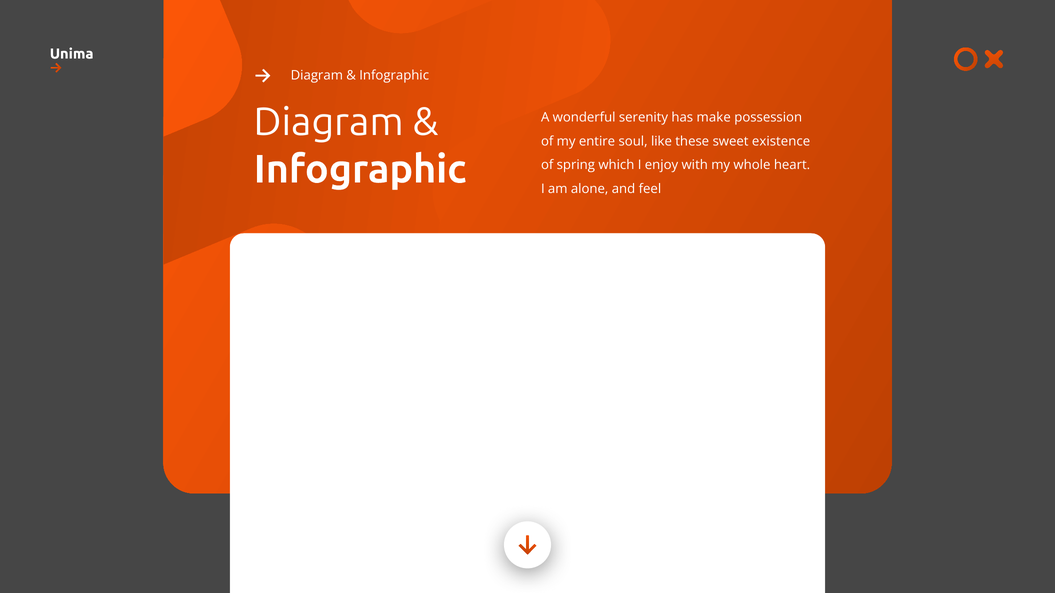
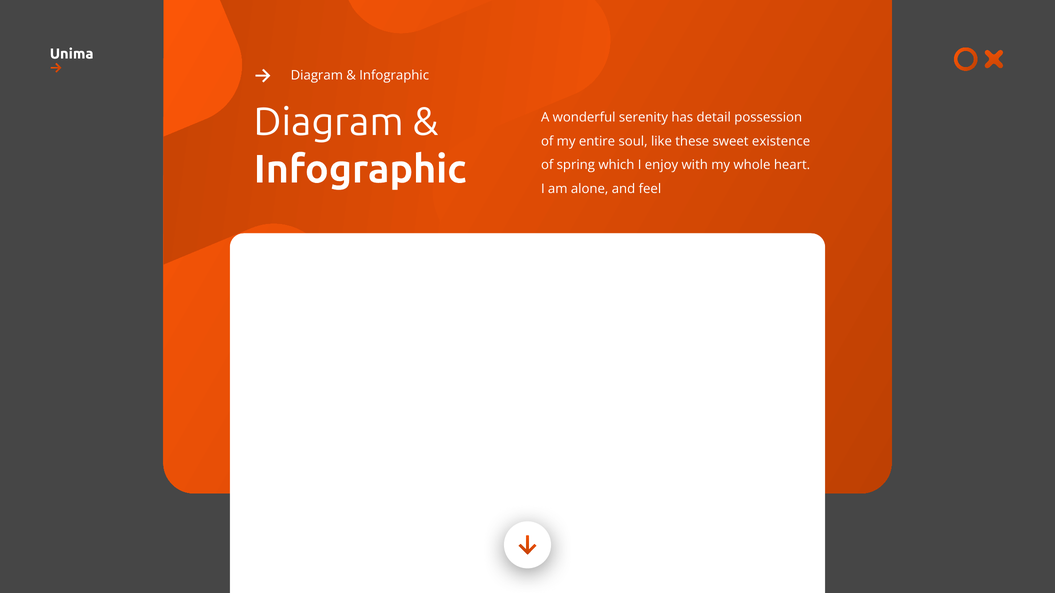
make: make -> detail
